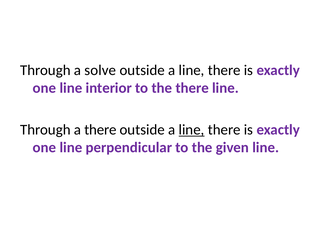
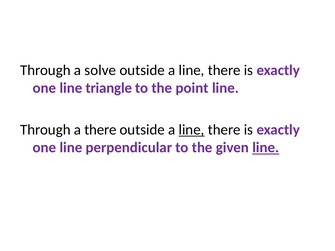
interior: interior -> triangle
the there: there -> point
line at (266, 148) underline: none -> present
